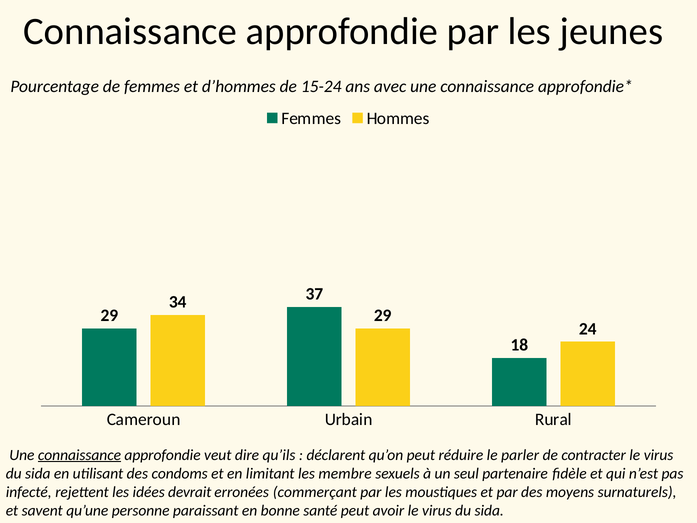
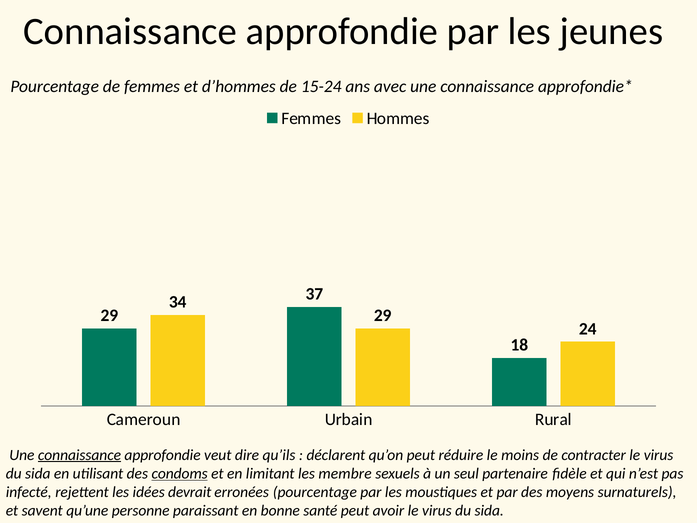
parler: parler -> moins
condoms underline: none -> present
erronées commerçant: commerçant -> pourcentage
